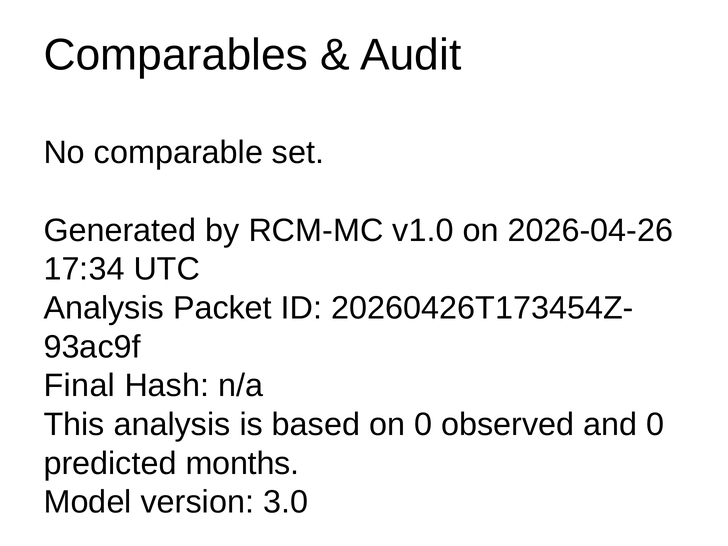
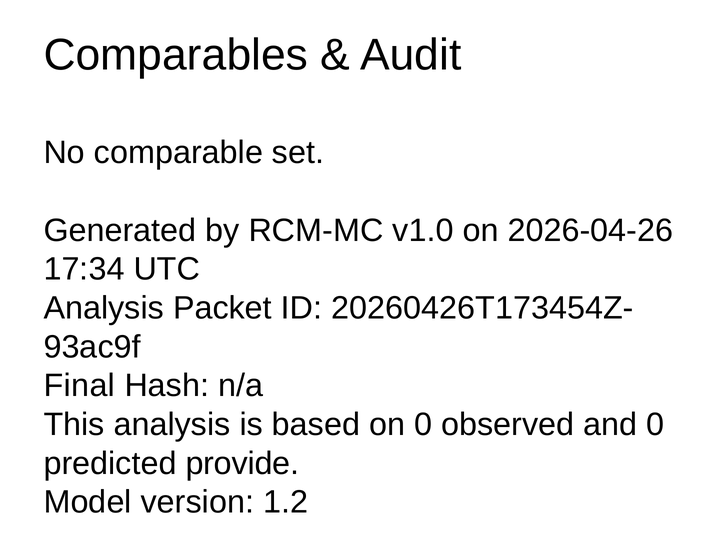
months: months -> provide
3.0: 3.0 -> 1.2
